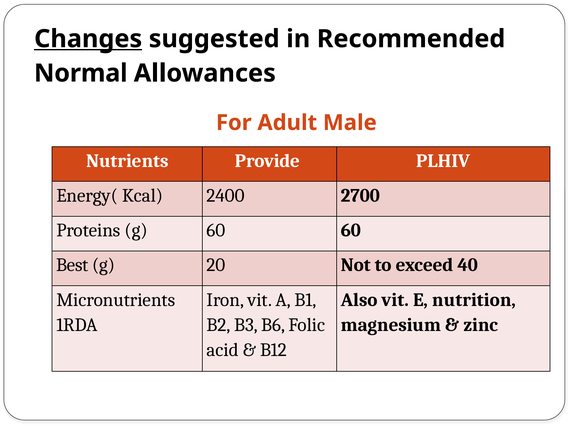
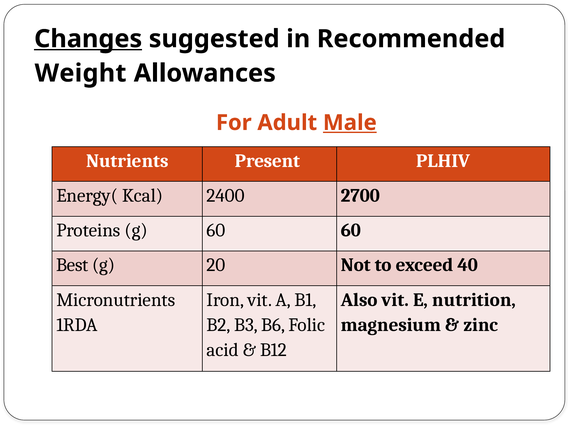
Normal: Normal -> Weight
Male underline: none -> present
Provide: Provide -> Present
